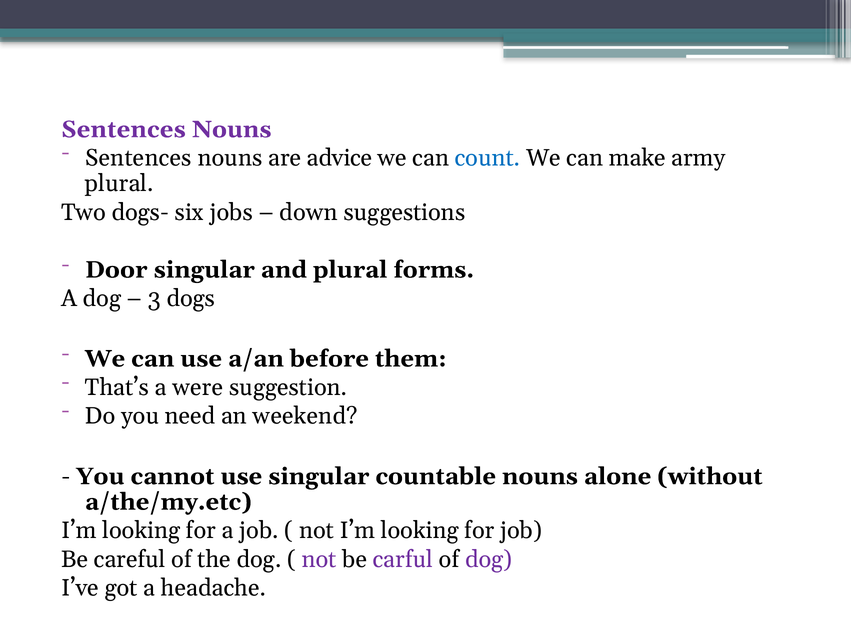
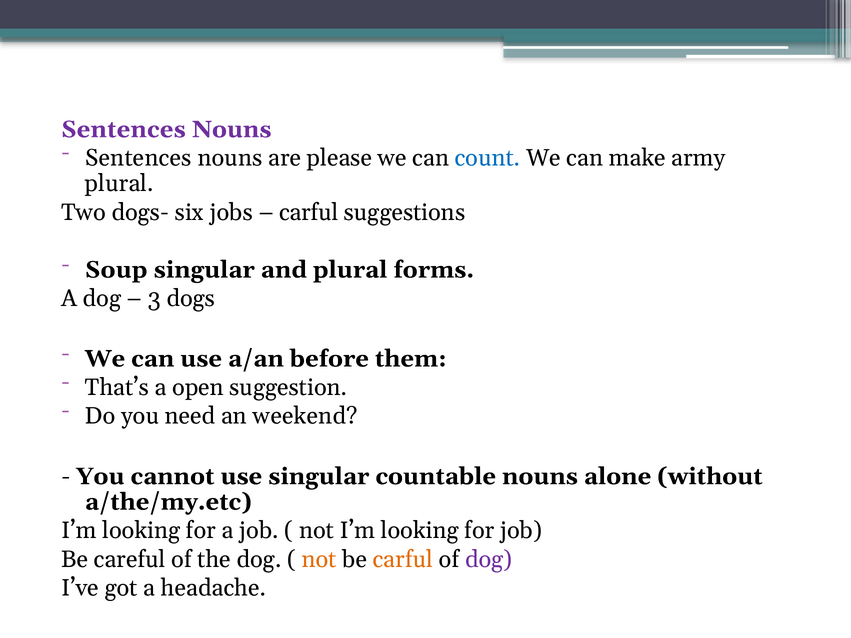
advice: advice -> please
down at (309, 212): down -> carful
Door: Door -> Soup
were: were -> open
not at (319, 559) colour: purple -> orange
carful at (403, 559) colour: purple -> orange
